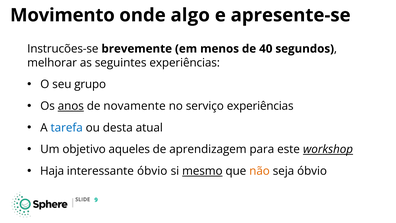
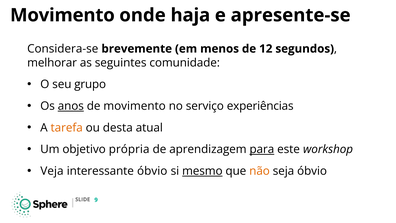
algo: algo -> haja
Instrucões-se: Instrucões-se -> Considera-se
40: 40 -> 12
seguintes experiências: experiências -> comunidade
de novamente: novamente -> movimento
tarefa colour: blue -> orange
aqueles: aqueles -> própria
para underline: none -> present
workshop underline: present -> none
Haja: Haja -> Veja
